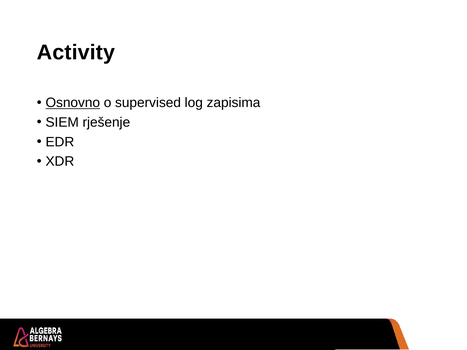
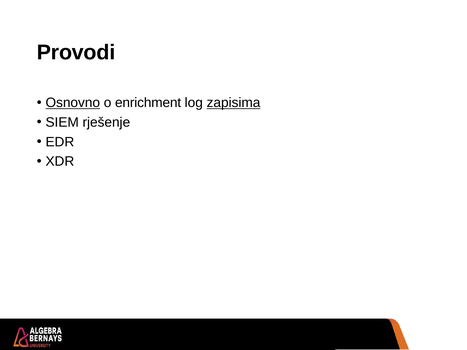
Activity: Activity -> Provodi
supervised: supervised -> enrichment
zapisima underline: none -> present
